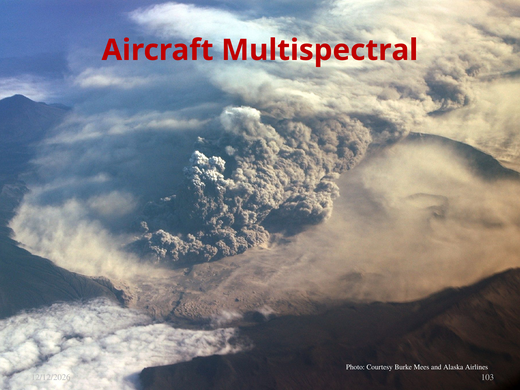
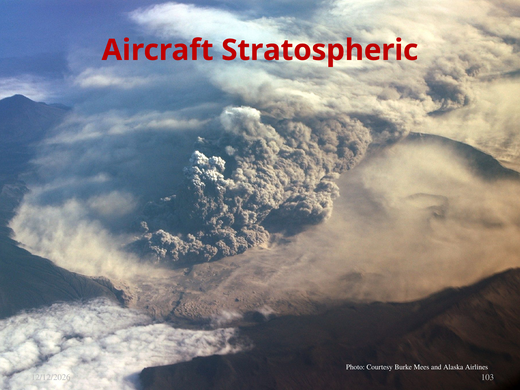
Multispectral: Multispectral -> Stratospheric
